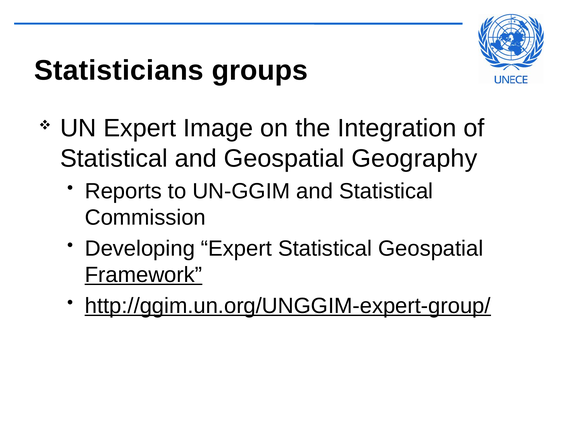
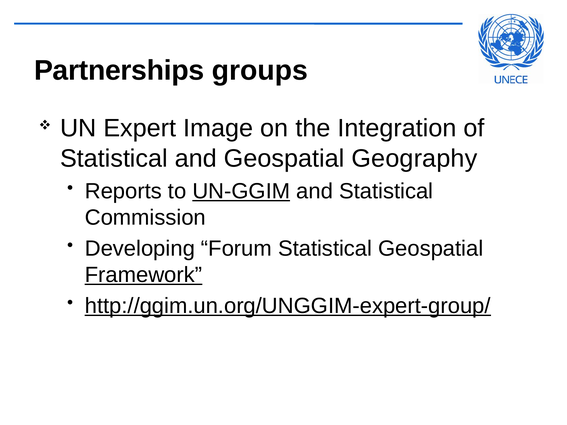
Statisticians: Statisticians -> Partnerships
UN-GGIM underline: none -> present
Developing Expert: Expert -> Forum
